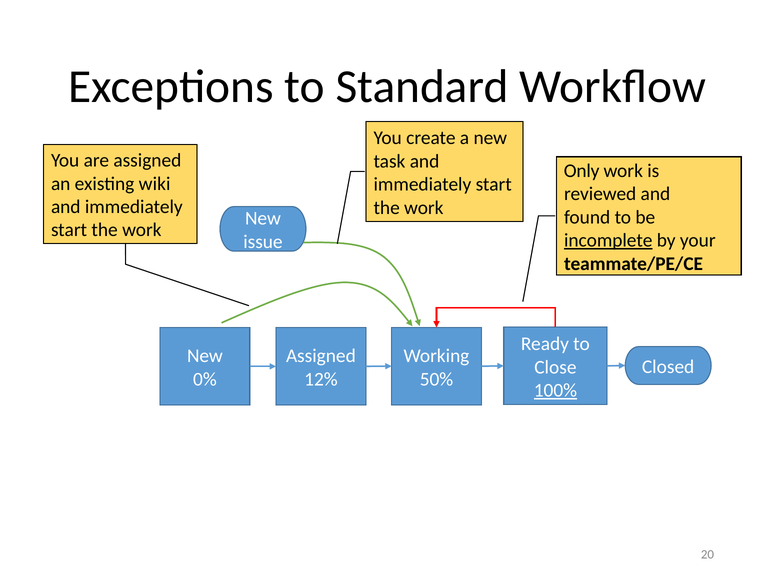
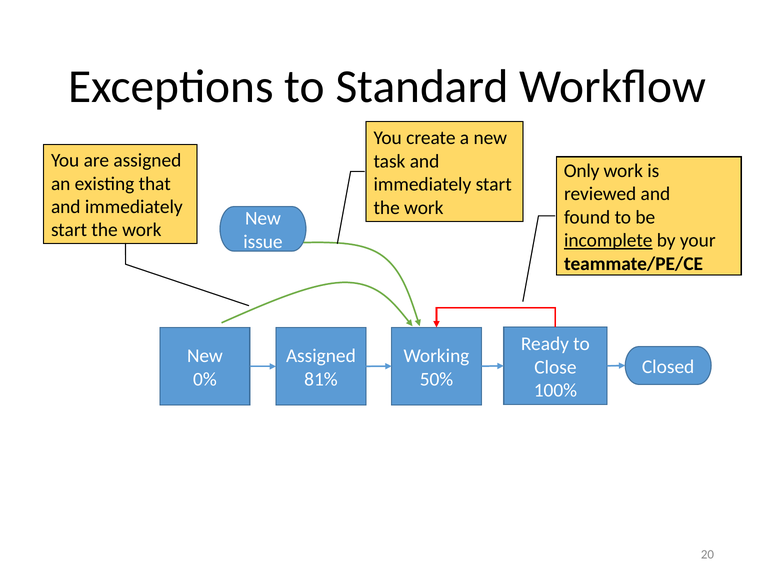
wiki: wiki -> that
12%: 12% -> 81%
100% underline: present -> none
